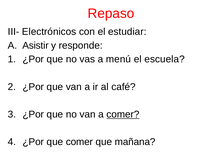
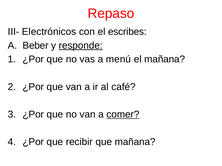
estudiar: estudiar -> escribes
Asistir: Asistir -> Beber
responde underline: none -> present
el escuela: escuela -> mañana
que comer: comer -> recibir
